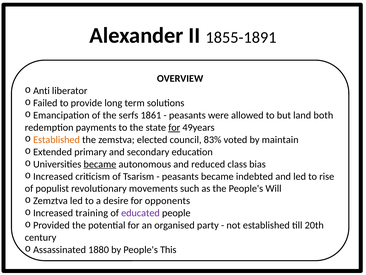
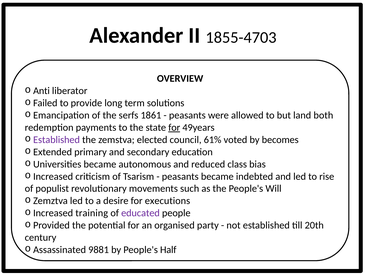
1855-1891: 1855-1891 -> 1855-4703
Established at (56, 139) colour: orange -> purple
83%: 83% -> 61%
maintain: maintain -> becomes
became at (100, 164) underline: present -> none
opponents: opponents -> executions
1880: 1880 -> 9881
This: This -> Half
